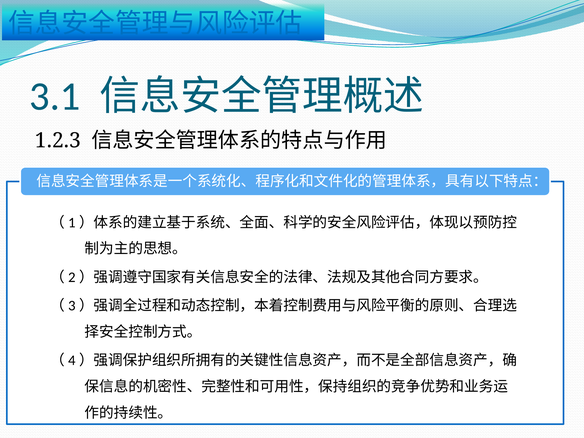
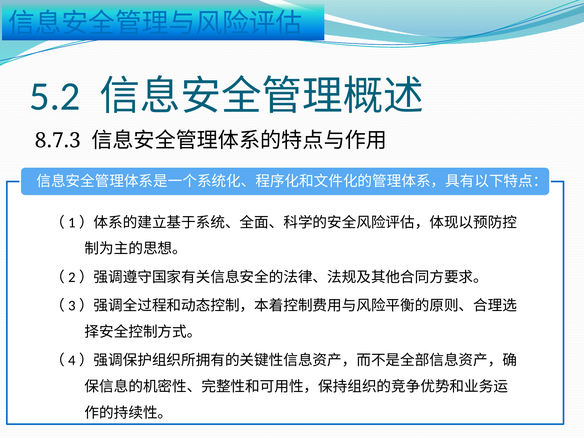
3.1: 3.1 -> 5.2
1.2.3: 1.2.3 -> 8.7.3
